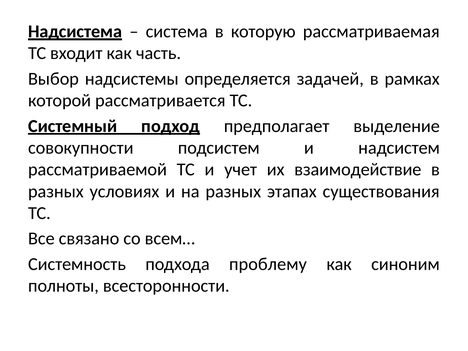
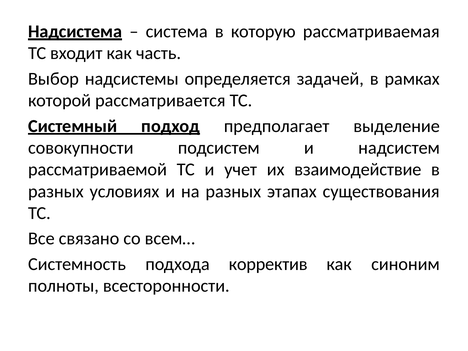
проблему: проблему -> корректив
